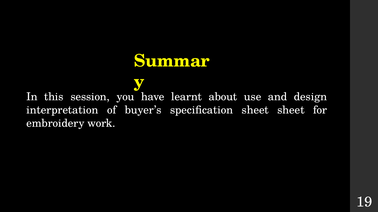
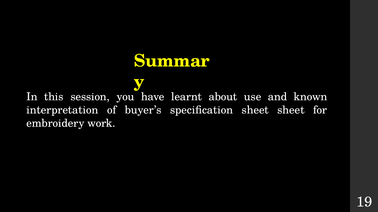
design: design -> known
